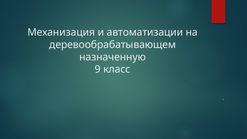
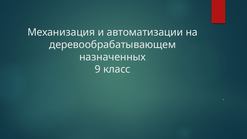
назначенную: назначенную -> назначенных
